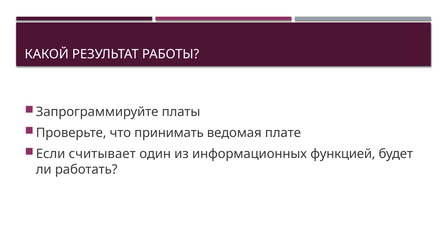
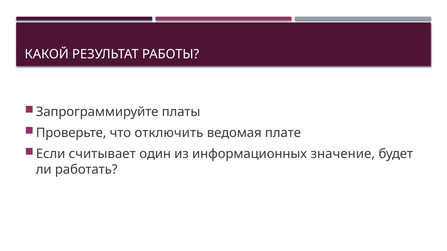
принимать: принимать -> отключить
функцией: функцией -> значение
